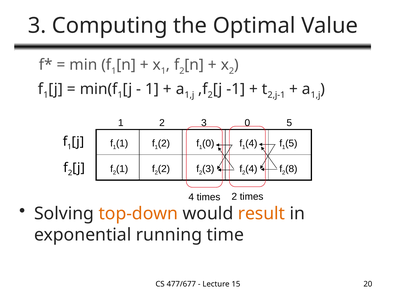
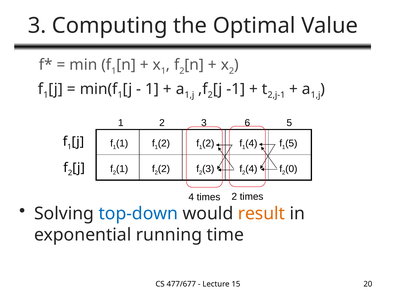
3 0: 0 -> 6
0 at (208, 143): 0 -> 2
8: 8 -> 0
top-down colour: orange -> blue
